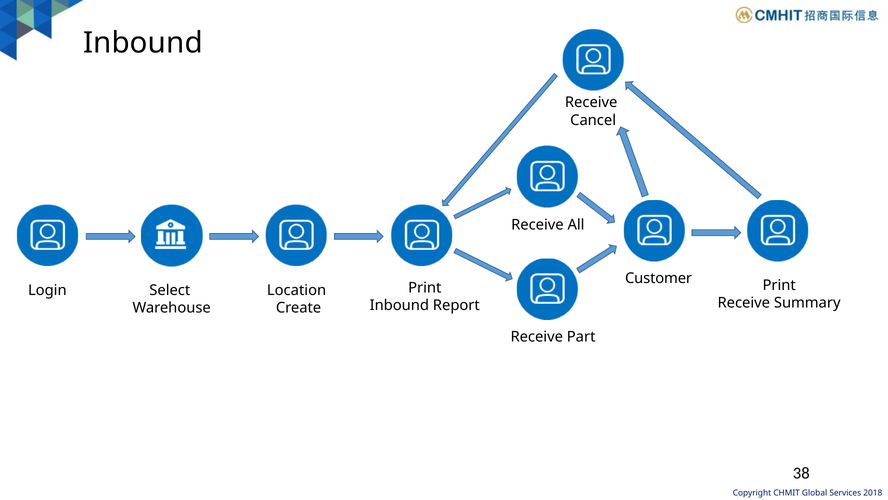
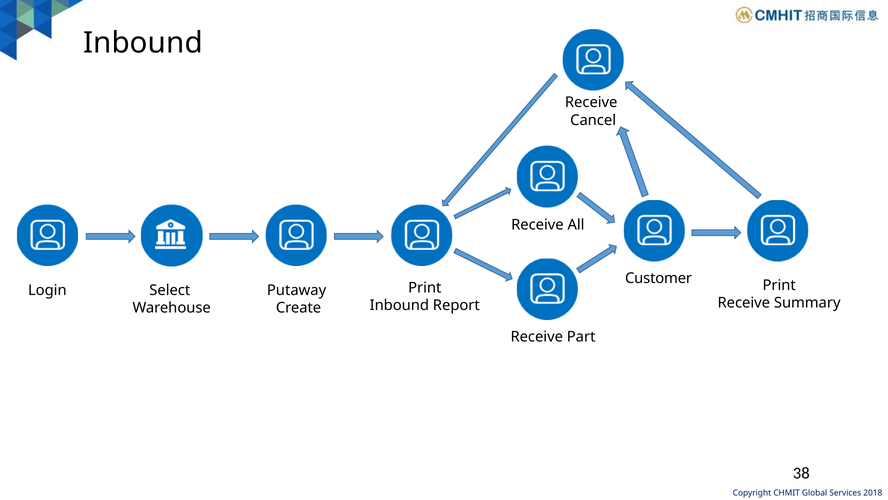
Location: Location -> Putaway
